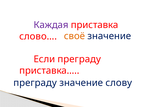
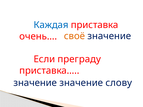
Каждая colour: purple -> blue
слово…: слово… -> очень…
преграду at (35, 83): преграду -> значение
